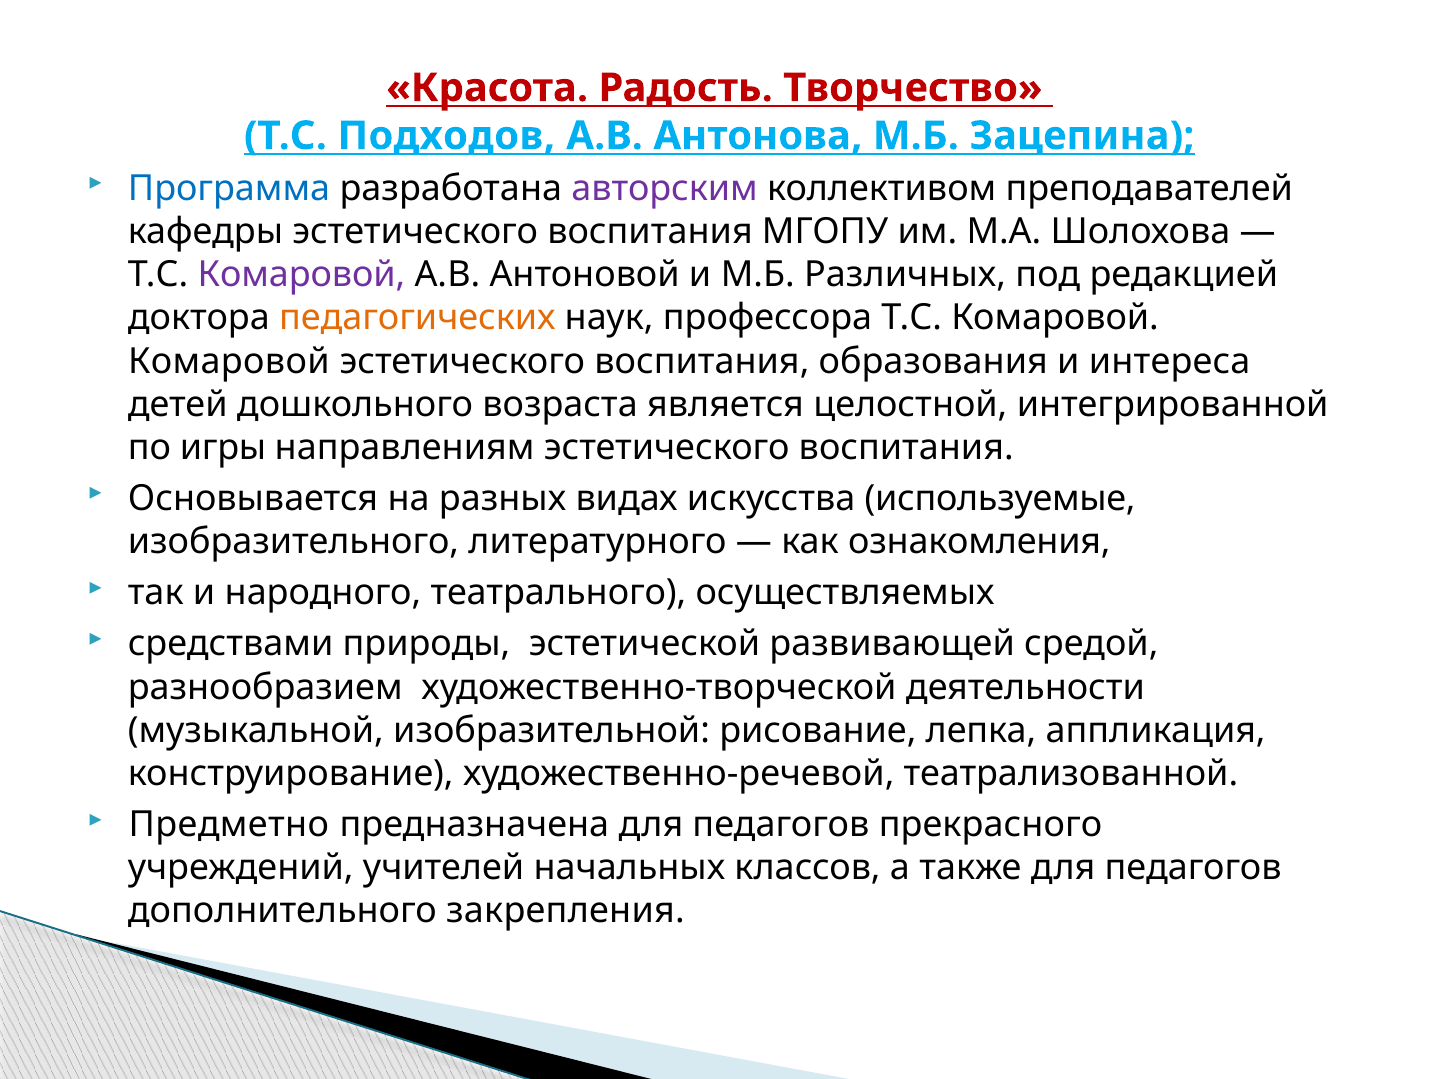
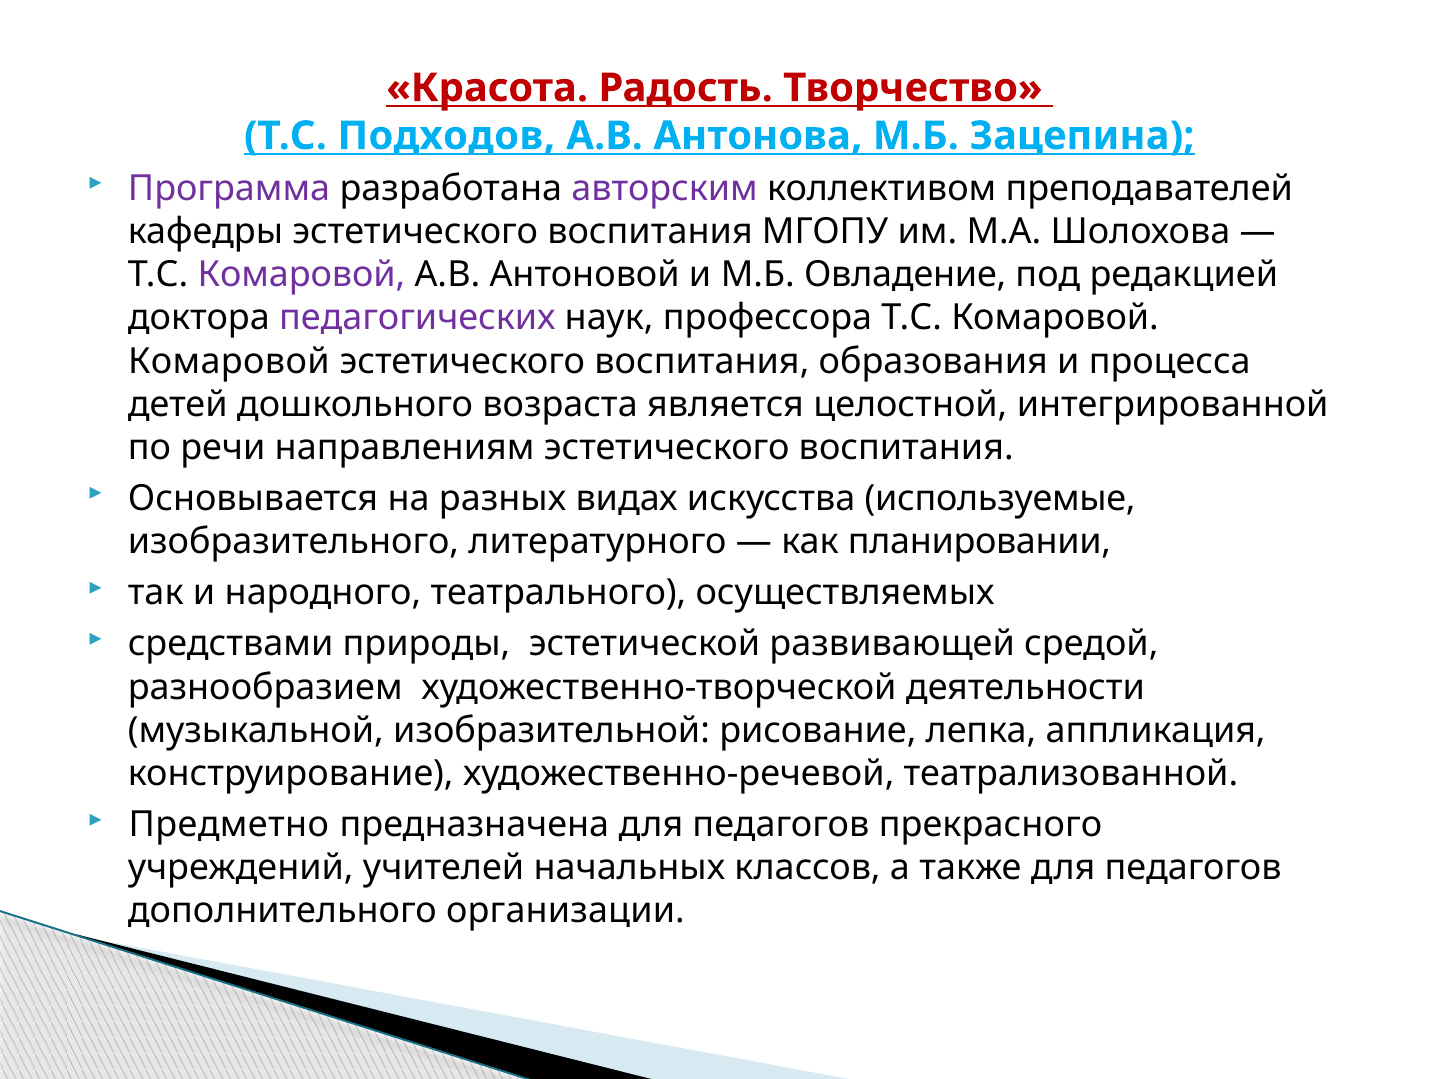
Программа colour: blue -> purple
Различных: Различных -> Овладение
педагогических colour: orange -> purple
интереса: интереса -> процесса
игры: игры -> речи
ознакомления: ознакомления -> планировании
закрепления: закрепления -> организации
